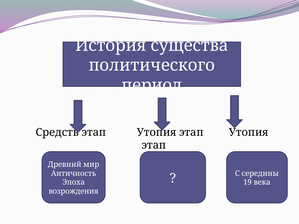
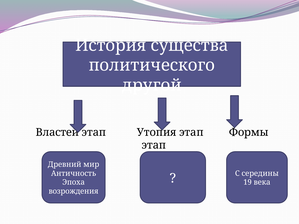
период: период -> другой
Средств: Средств -> Властей
Утопия at (249, 132): Утопия -> Формы
